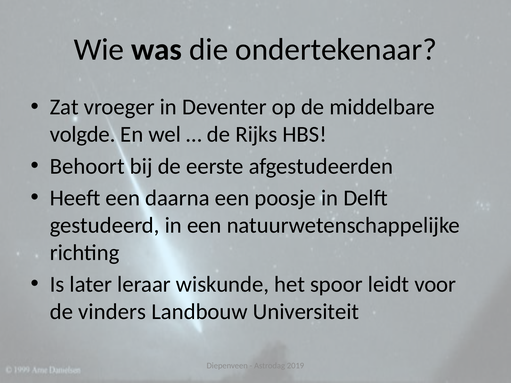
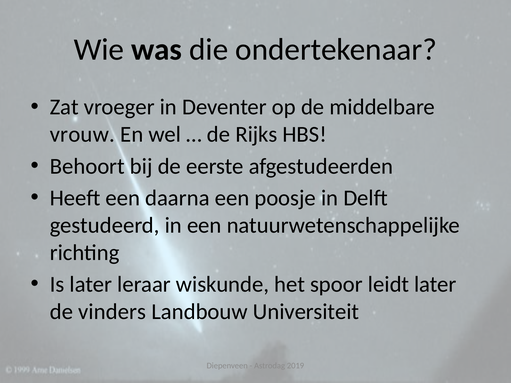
volgde: volgde -> vrouw
leidt voor: voor -> later
